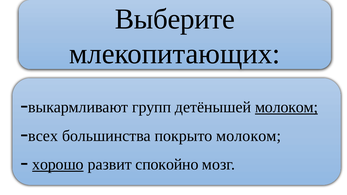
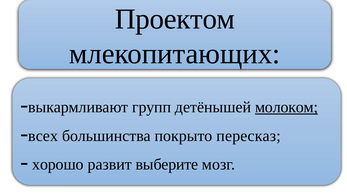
Выберите: Выберите -> Проектом
покрыто молоком: молоком -> пересказ
хорошо underline: present -> none
спокойно: спокойно -> выберите
